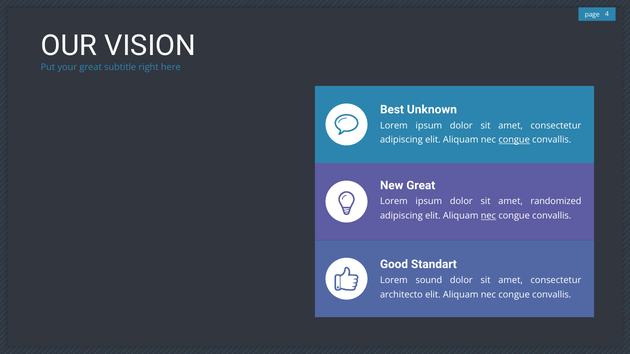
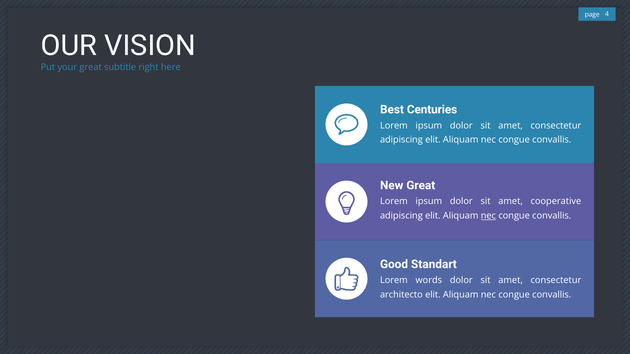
Unknown: Unknown -> Centuries
congue at (514, 140) underline: present -> none
randomized: randomized -> cooperative
sound: sound -> words
